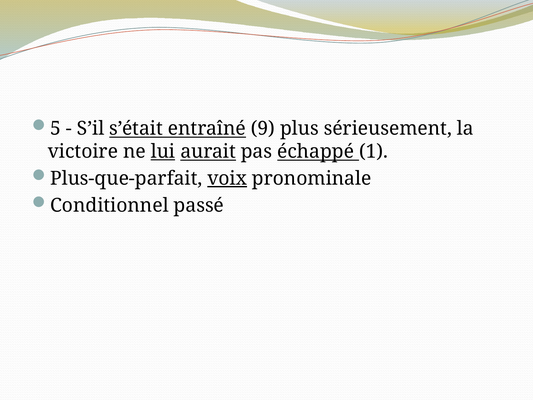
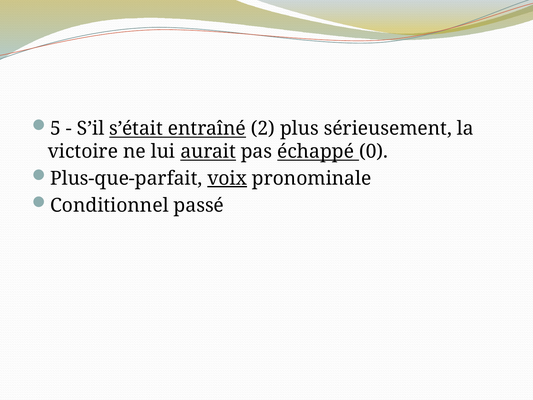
9: 9 -> 2
lui underline: present -> none
1: 1 -> 0
